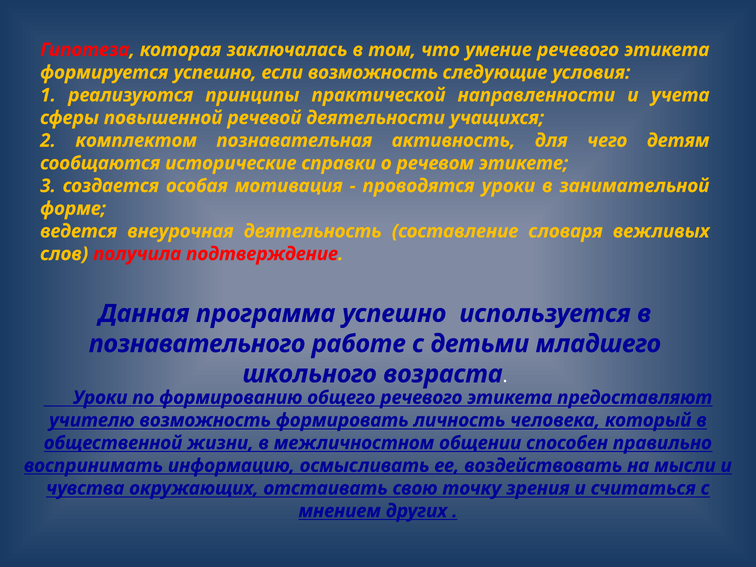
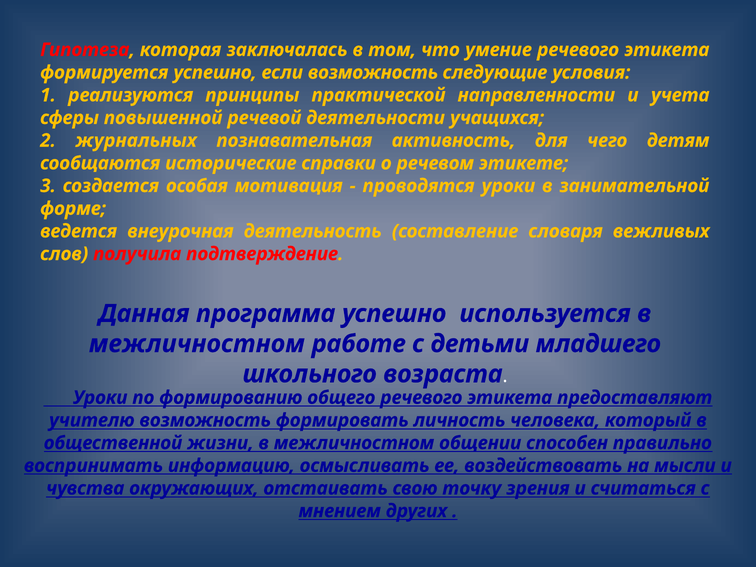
комплектом: комплектом -> журнальных
познавательного at (197, 344): познавательного -> межличностном
